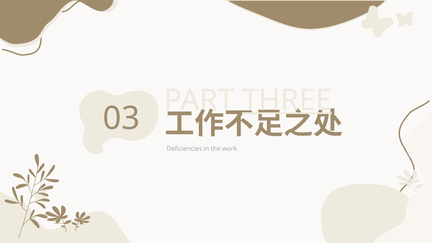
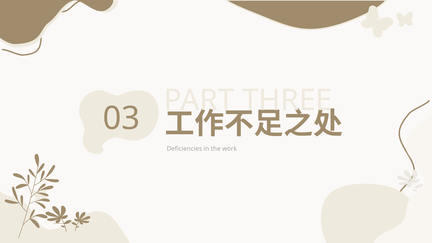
THREE underline: present -> none
